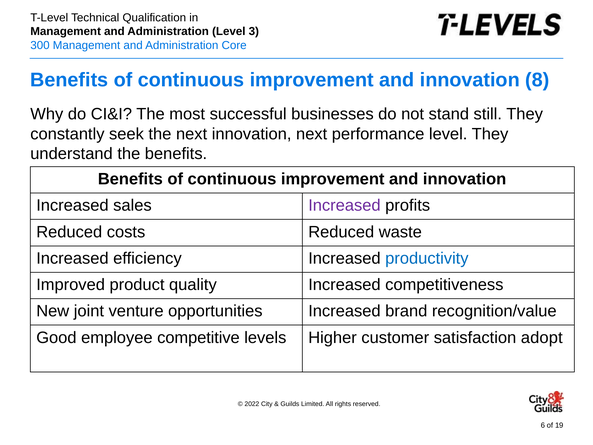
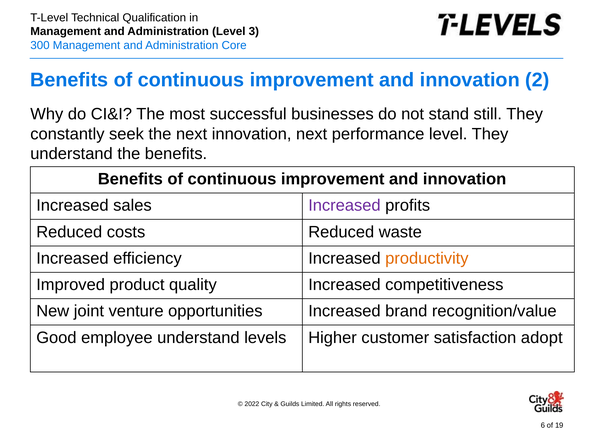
8: 8 -> 2
productivity colour: blue -> orange
employee competitive: competitive -> understand
